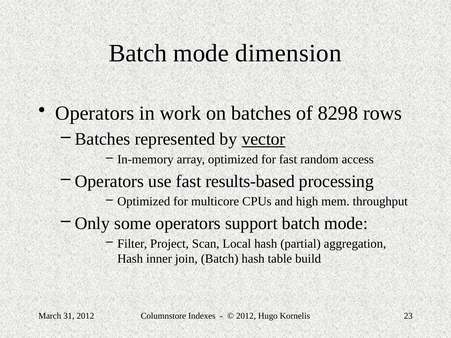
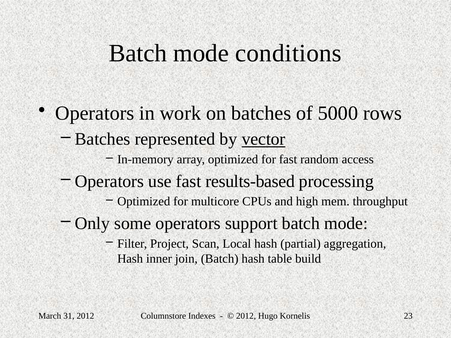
dimension: dimension -> conditions
8298: 8298 -> 5000
